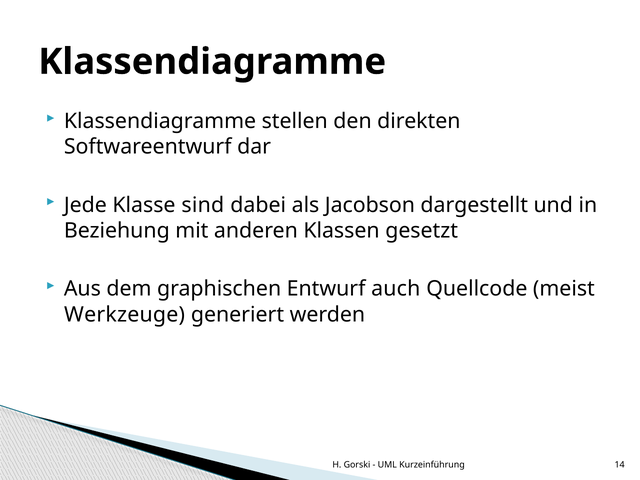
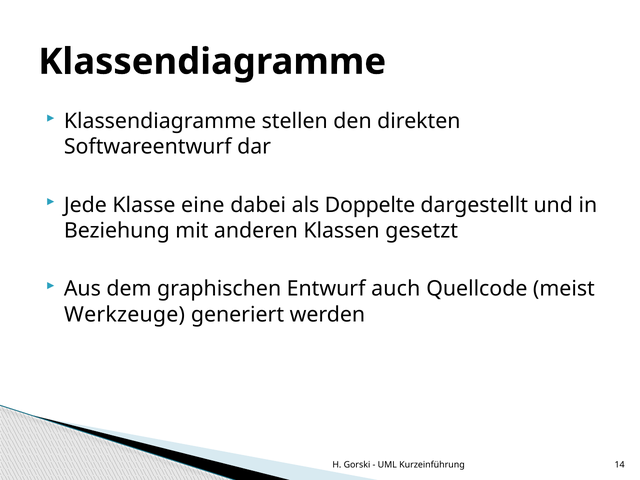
sind: sind -> eine
Jacobson: Jacobson -> Doppelte
